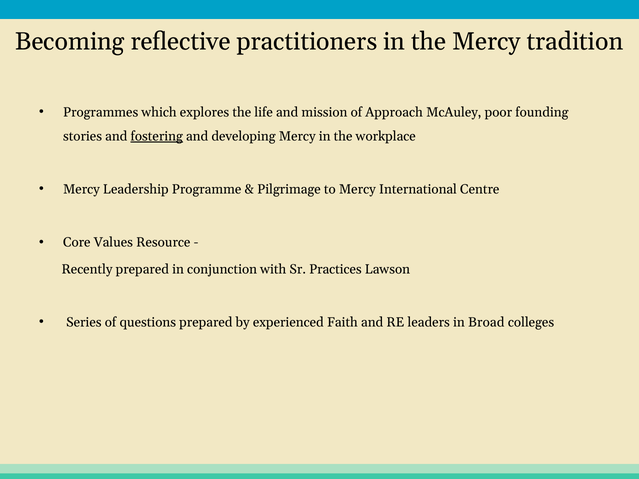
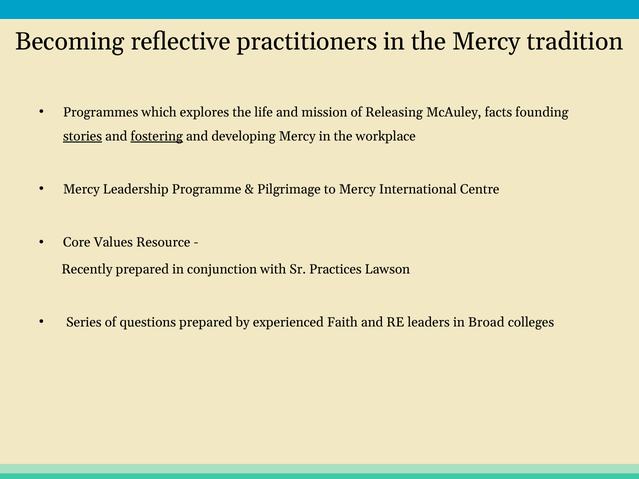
Approach: Approach -> Releasing
poor: poor -> facts
stories underline: none -> present
